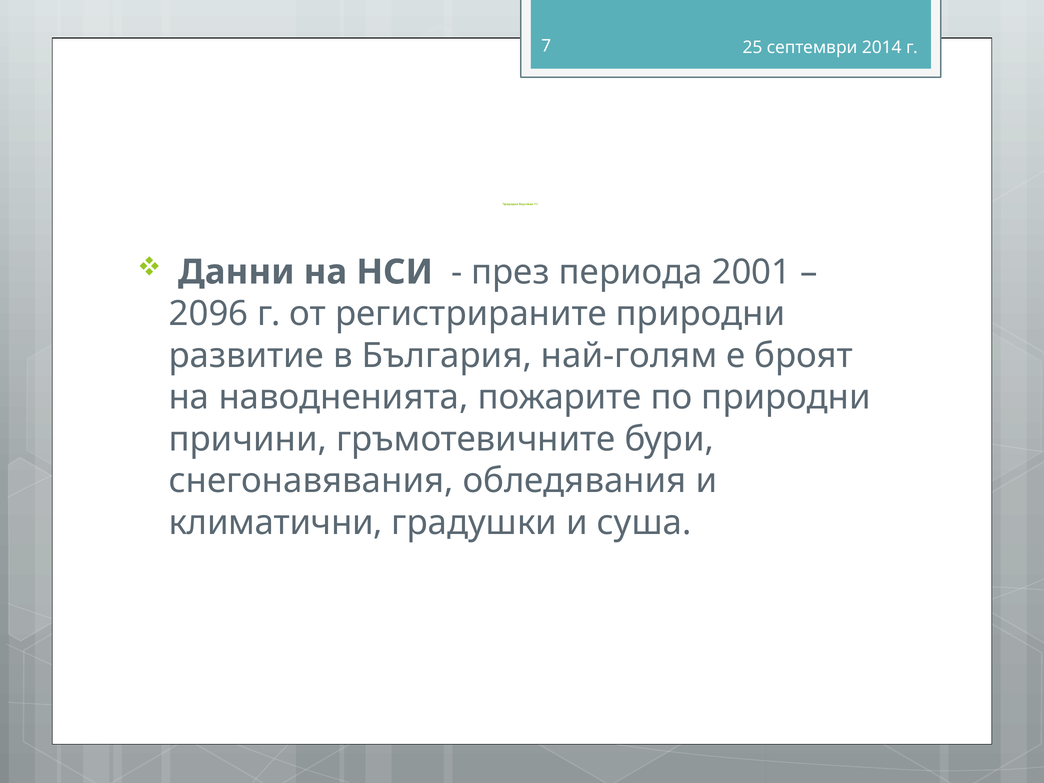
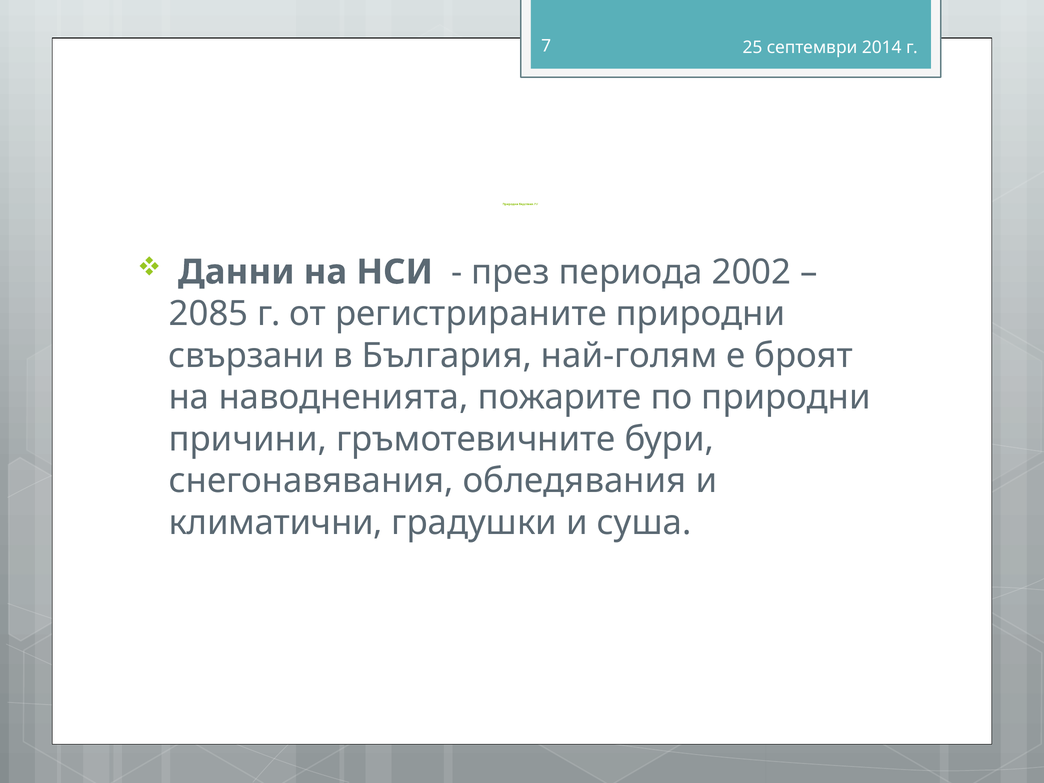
2001: 2001 -> 2002
2096: 2096 -> 2085
развитие: развитие -> свързани
